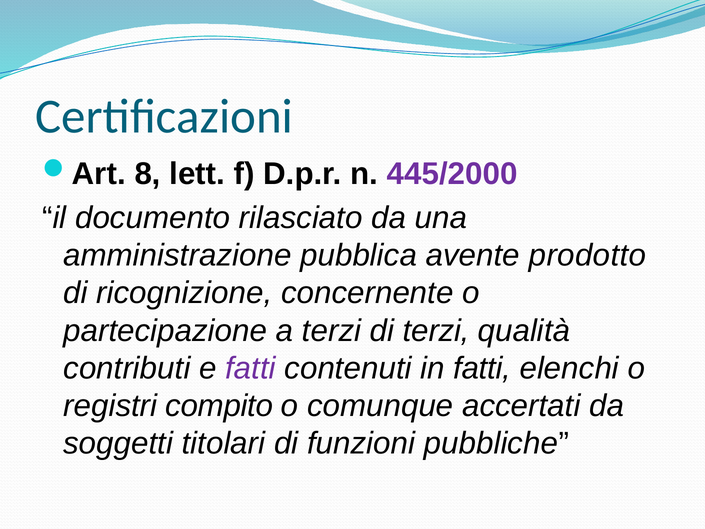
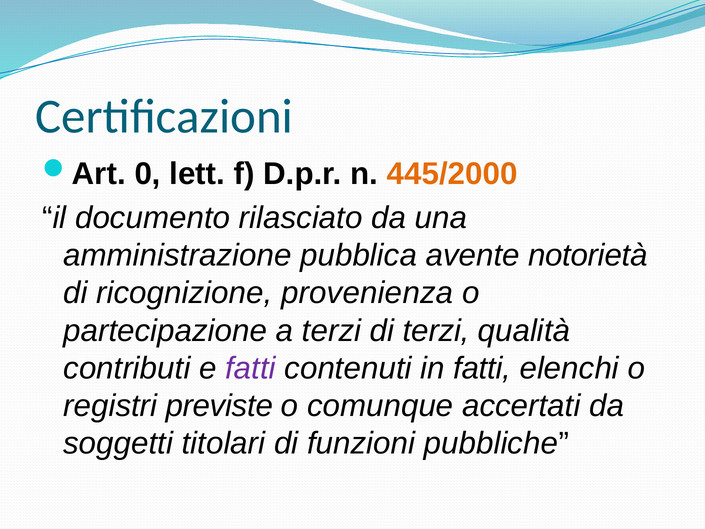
8: 8 -> 0
445/2000 colour: purple -> orange
prodotto: prodotto -> notorietà
concernente: concernente -> provenienza
compito: compito -> previste
